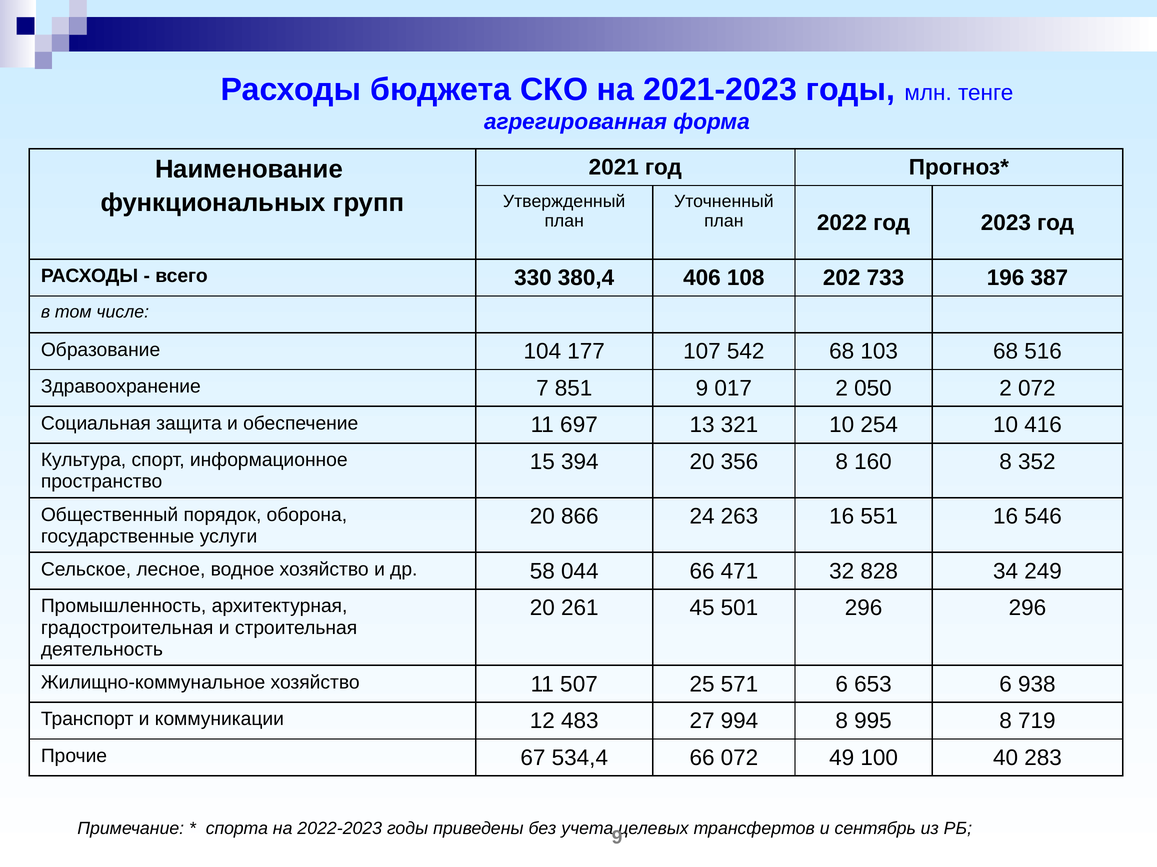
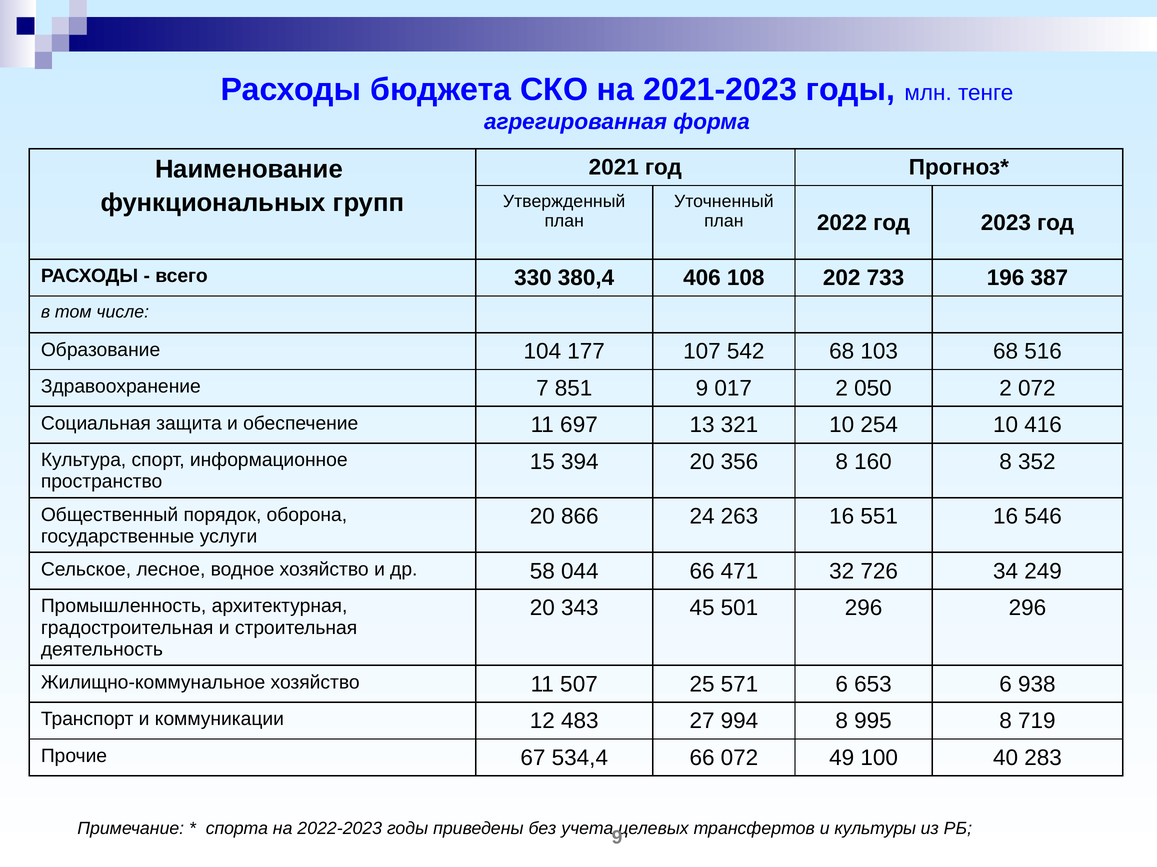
828: 828 -> 726
261: 261 -> 343
сентябрь: сентябрь -> культуры
